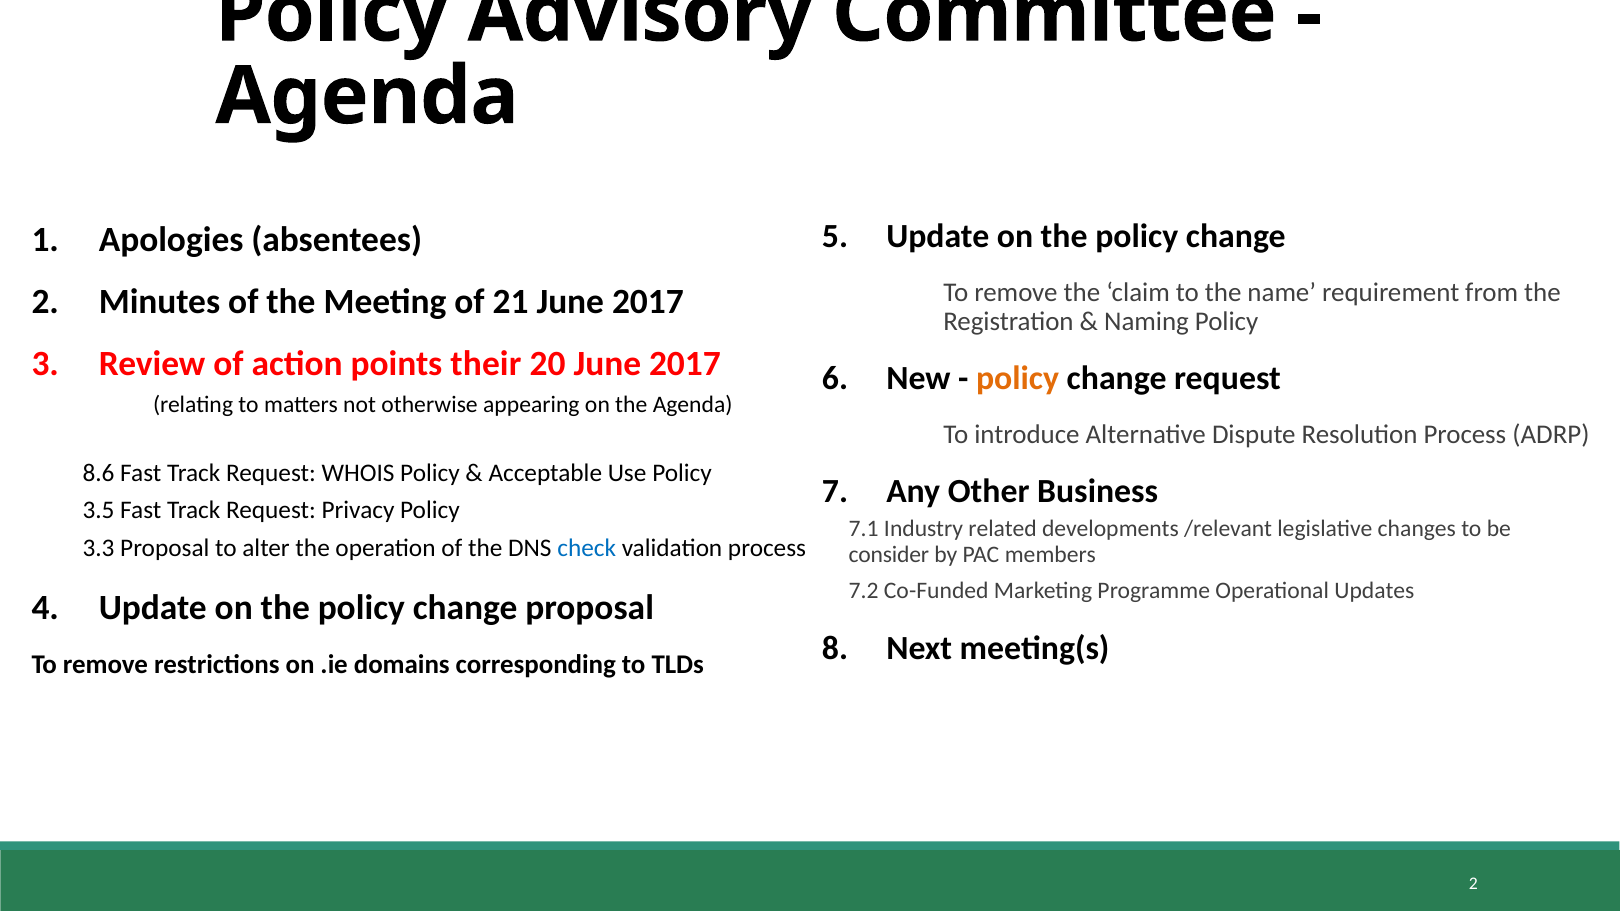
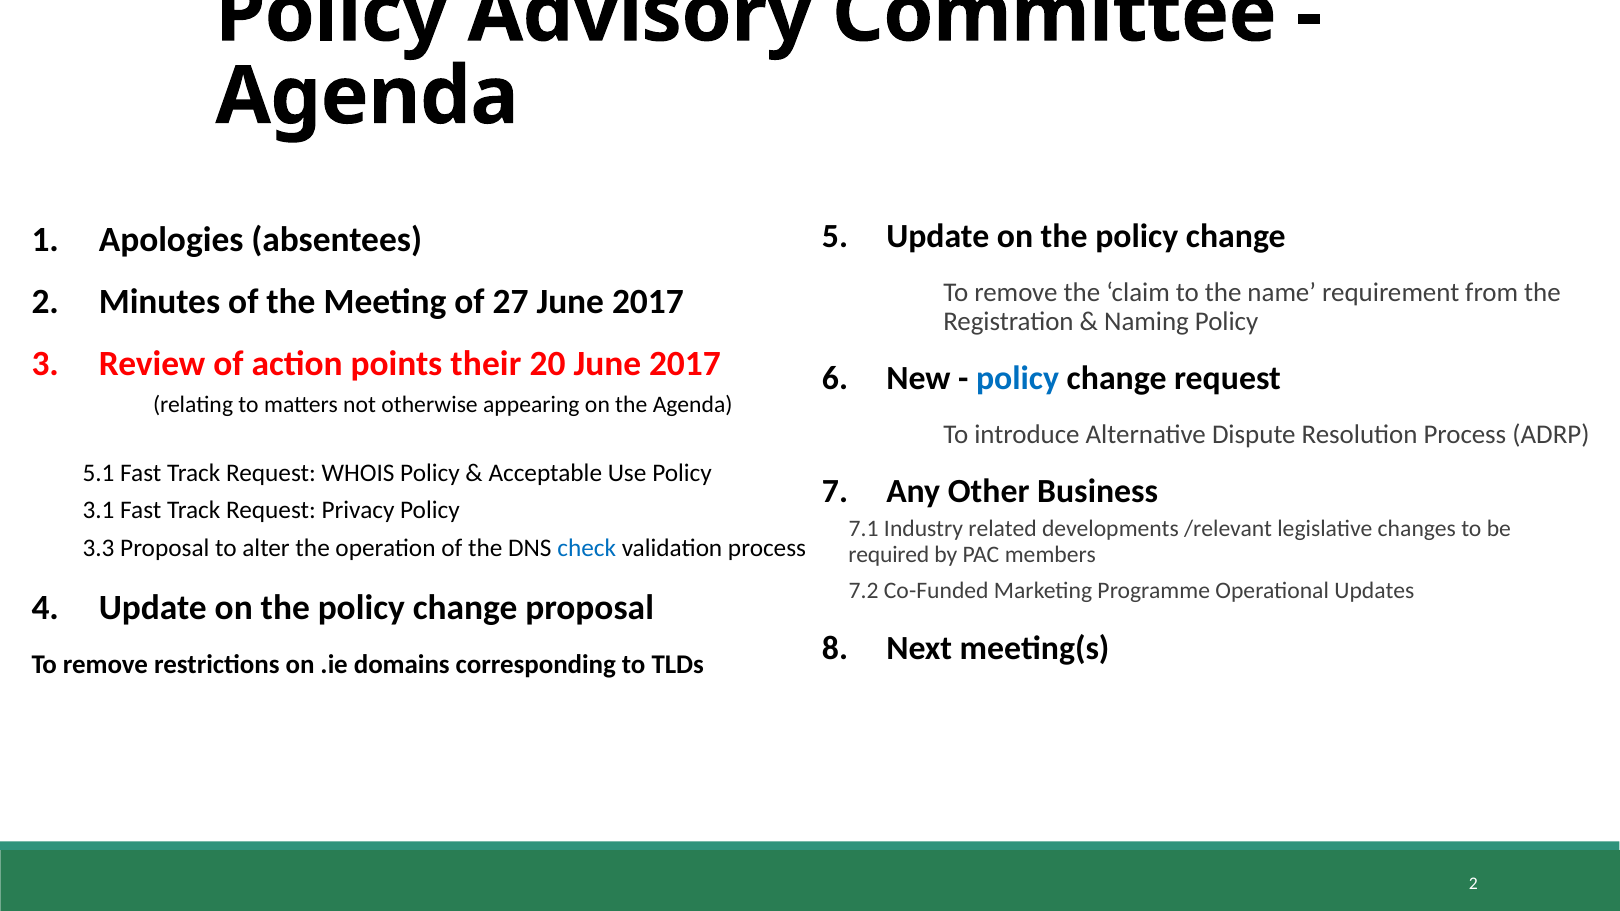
21: 21 -> 27
policy at (1018, 378) colour: orange -> blue
8.6: 8.6 -> 5.1
3.5: 3.5 -> 3.1
consider: consider -> required
